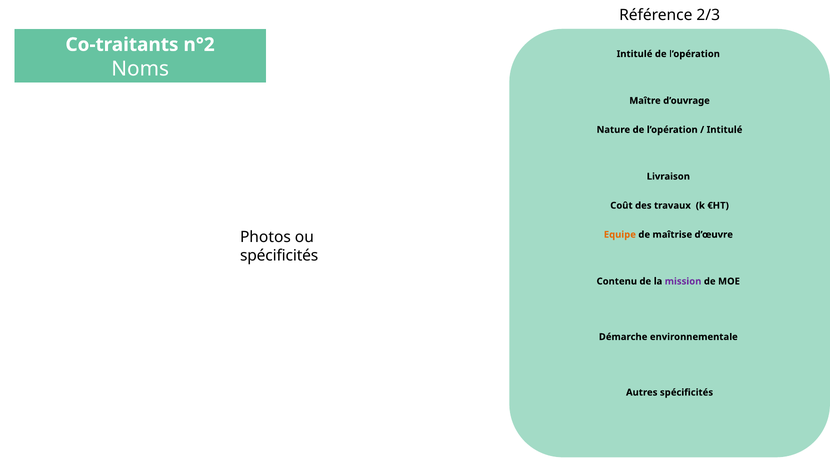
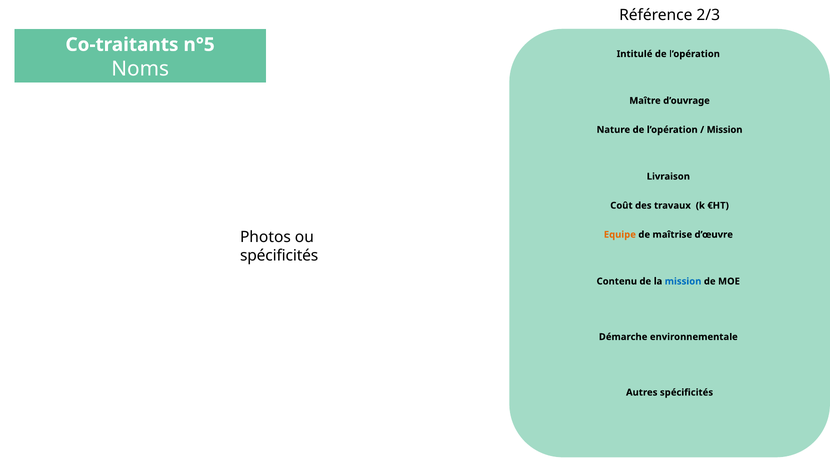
n°2: n°2 -> n°5
Intitulé at (725, 130): Intitulé -> Mission
mission at (683, 281) colour: purple -> blue
